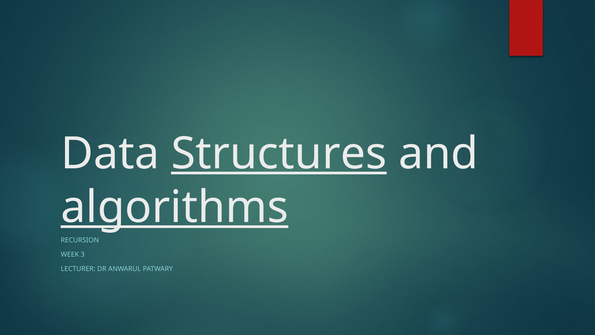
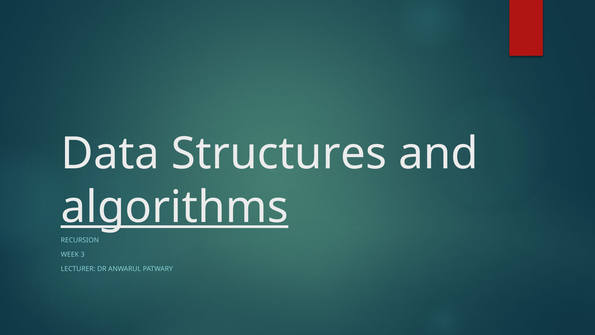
Structures underline: present -> none
